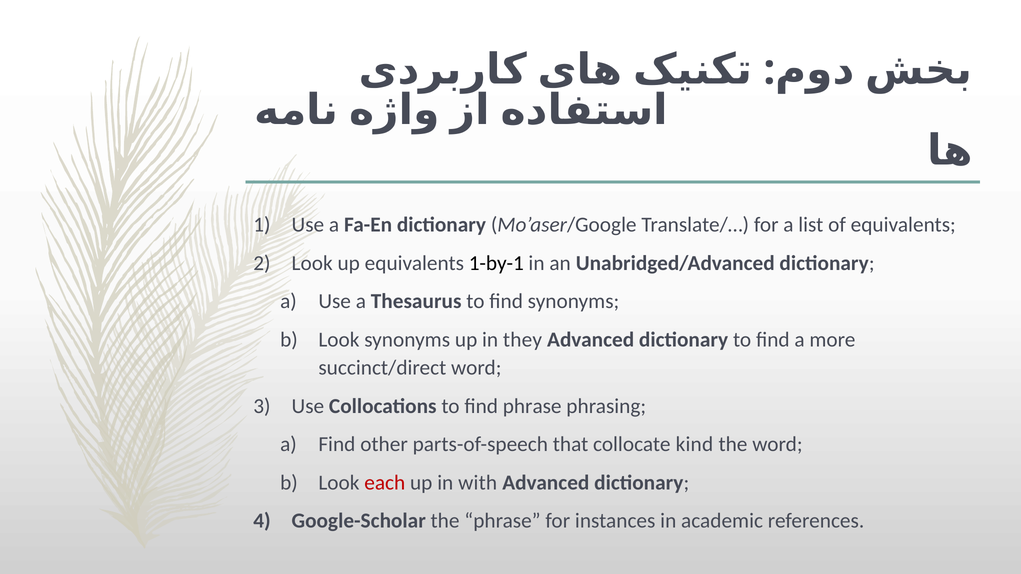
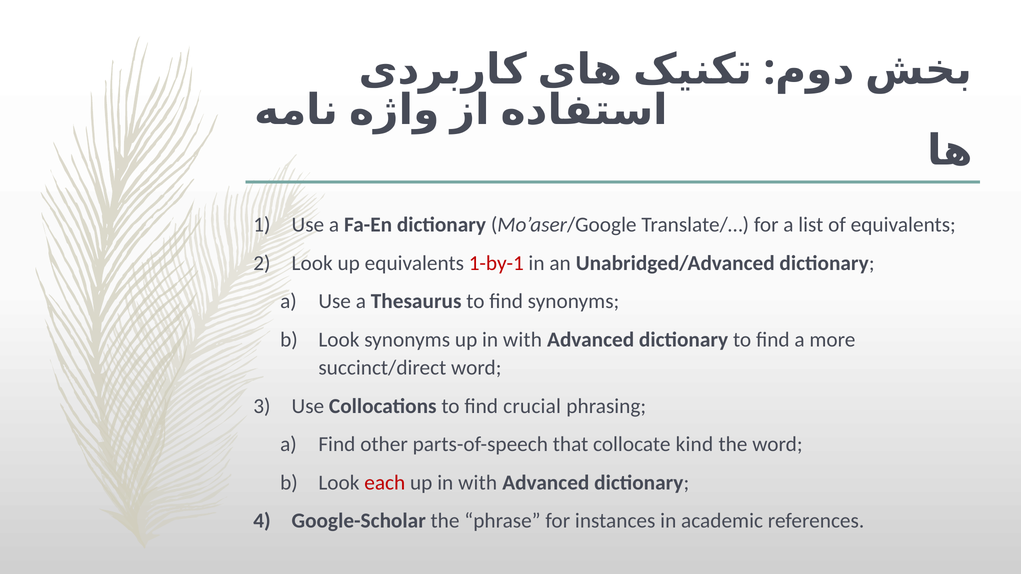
1-by-1 colour: black -> red
synonyms up in they: they -> with
find phrase: phrase -> crucial
